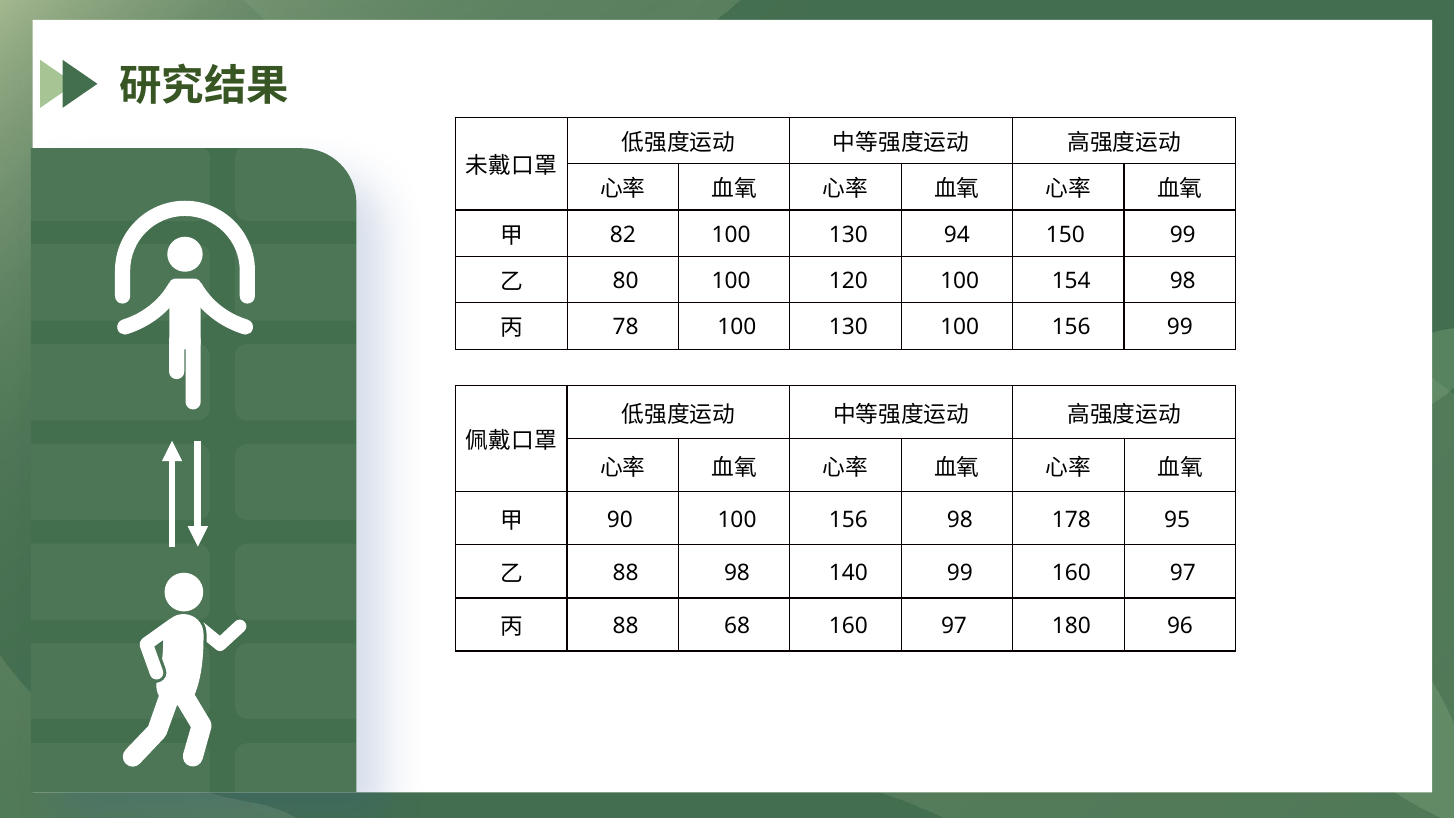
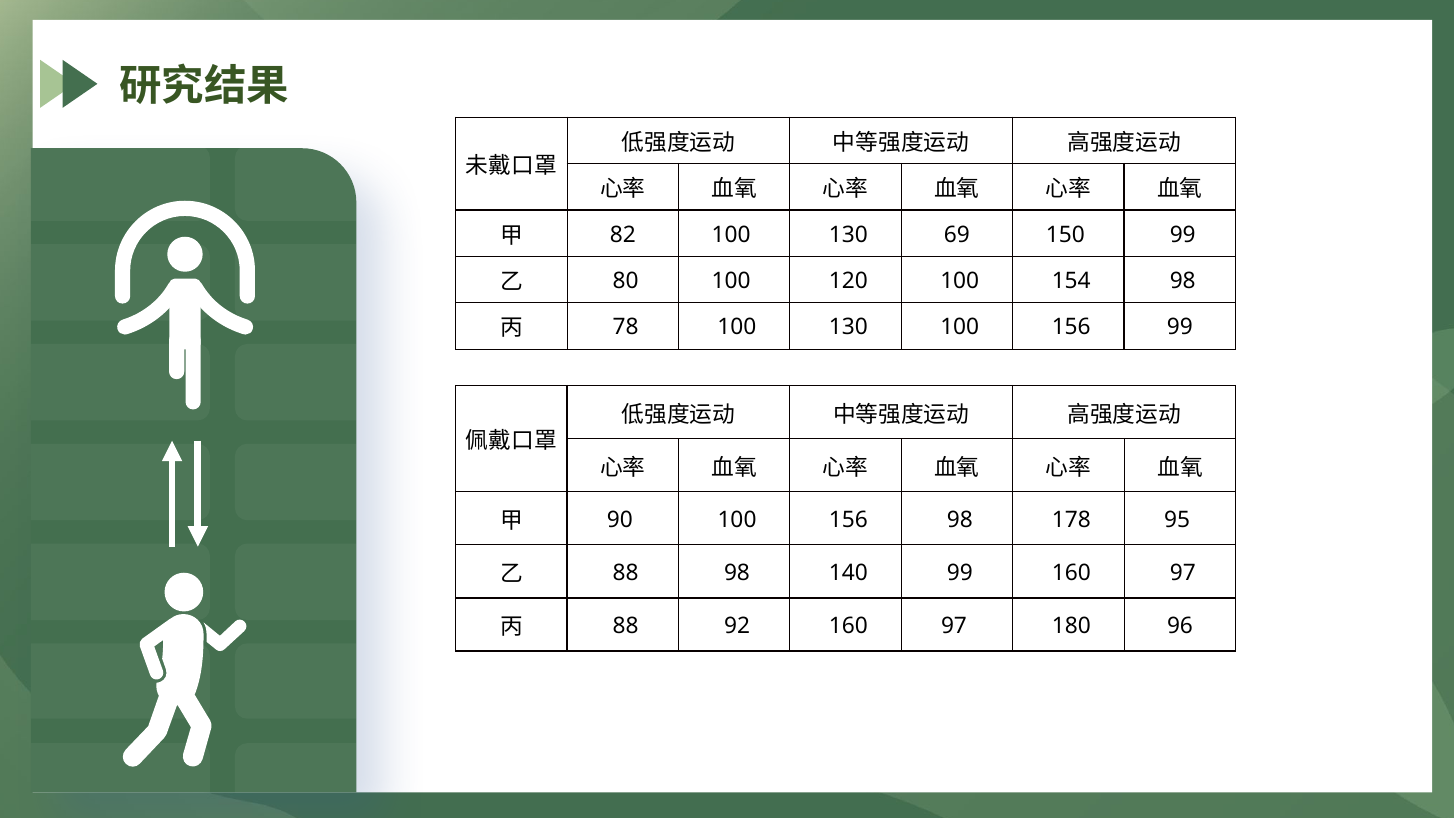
94: 94 -> 69
68: 68 -> 92
